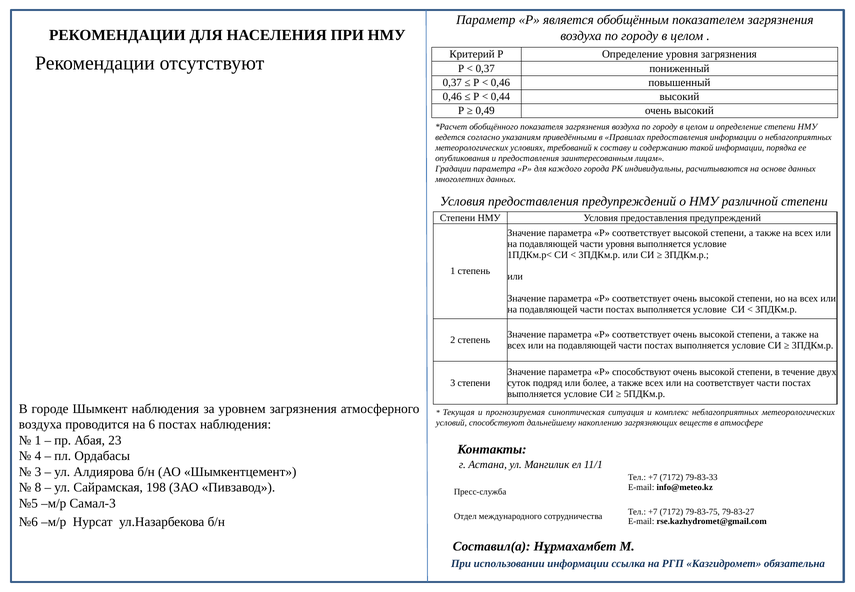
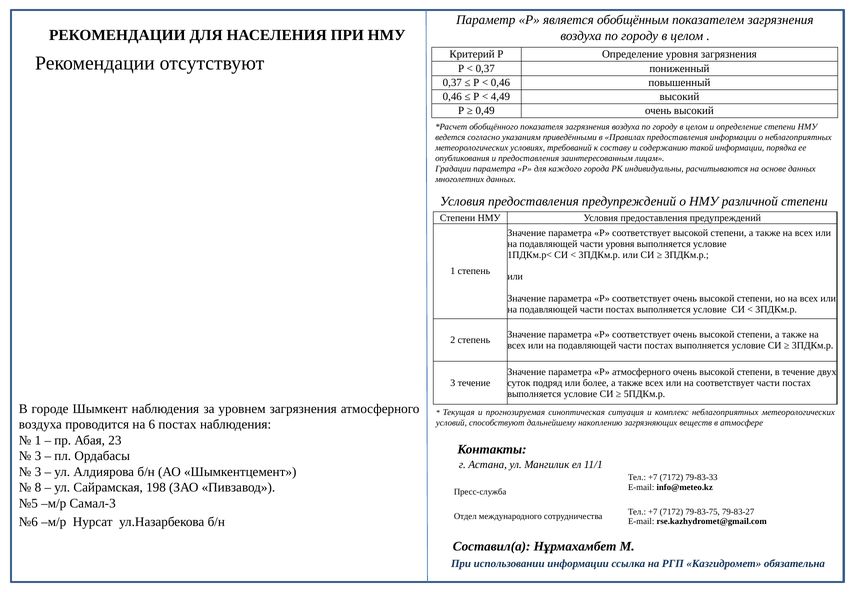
0,44: 0,44 -> 4,49
Р способствуют: способствуют -> атмосферного
3 степени: степени -> течение
4 at (38, 456): 4 -> 3
